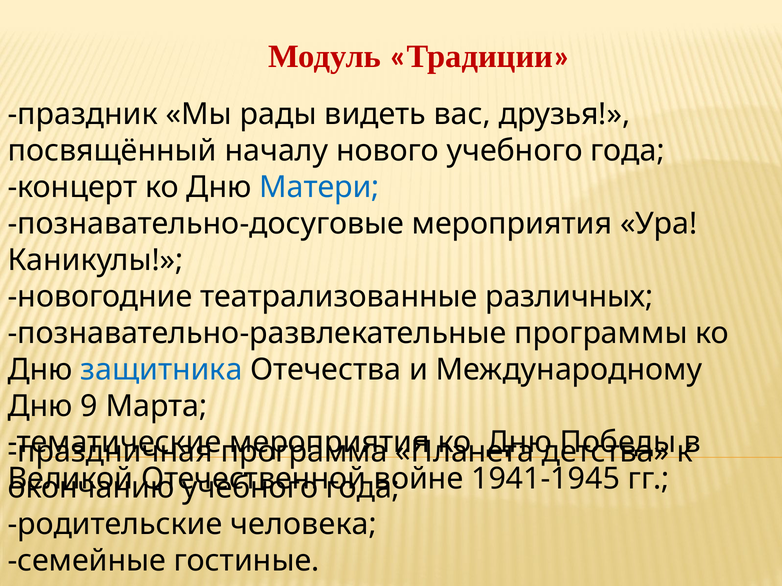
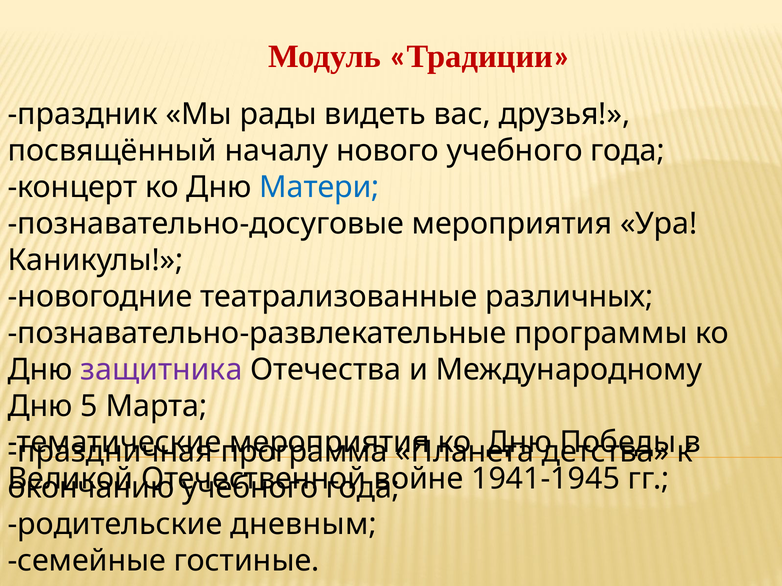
защитника colour: blue -> purple
9: 9 -> 5
человека: человека -> дневным
